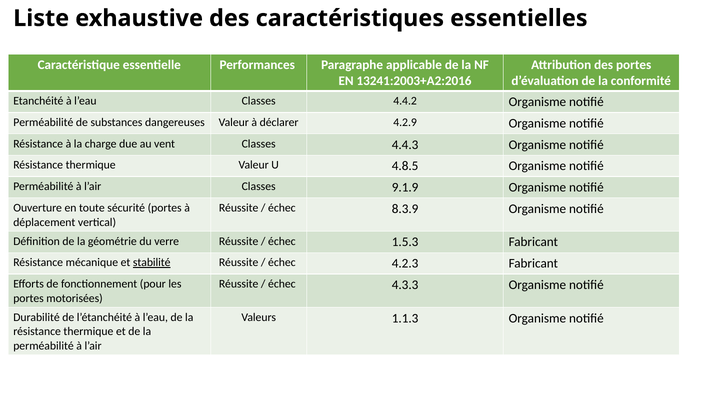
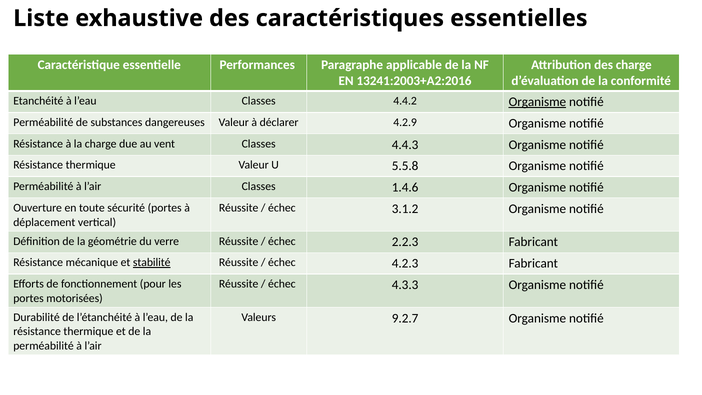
des portes: portes -> charge
Organisme at (537, 102) underline: none -> present
4.8.5: 4.8.5 -> 5.5.8
9.1.9: 9.1.9 -> 1.4.6
8.3.9: 8.3.9 -> 3.1.2
1.5.3: 1.5.3 -> 2.2.3
1.1.3: 1.1.3 -> 9.2.7
